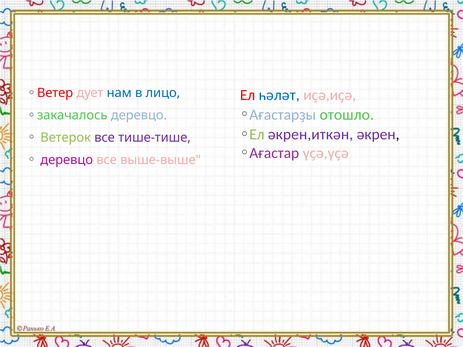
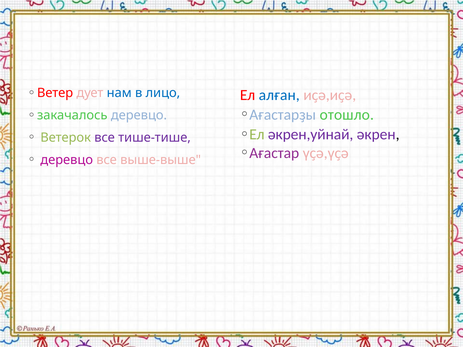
һәләт: һәләт -> алған
әкрен,иткән: әкрен,иткән -> әкрен,уйнай
